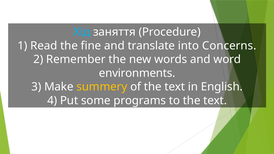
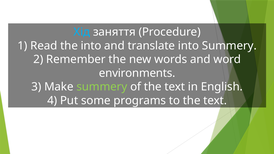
the fine: fine -> into
into Concerns: Concerns -> Summery
summery at (102, 87) colour: yellow -> light green
